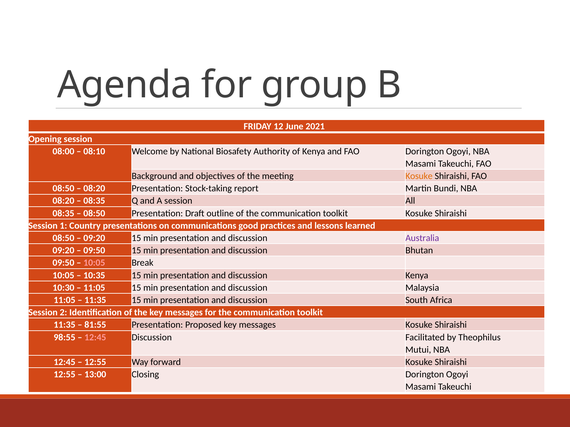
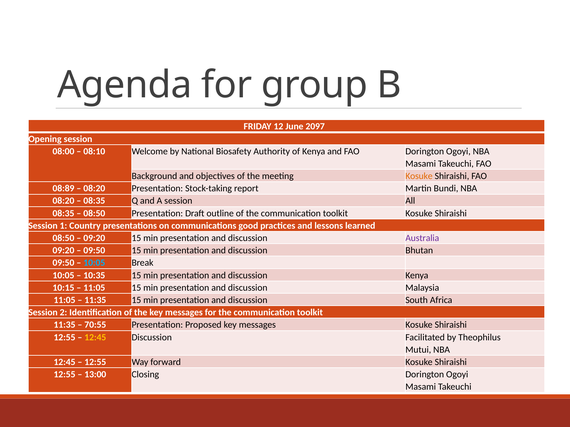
2021: 2021 -> 2097
08:50 at (63, 189): 08:50 -> 08:89
10:05 at (94, 263) colour: pink -> light blue
10:30: 10:30 -> 10:15
81:55: 81:55 -> 70:55
98:55 at (65, 338): 98:55 -> 12:55
12:45 at (95, 338) colour: pink -> yellow
